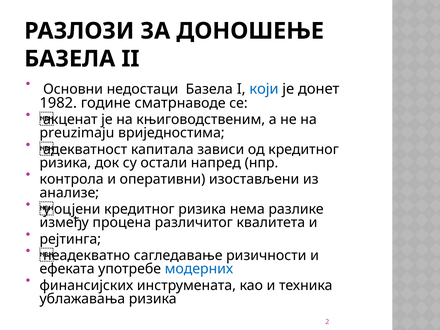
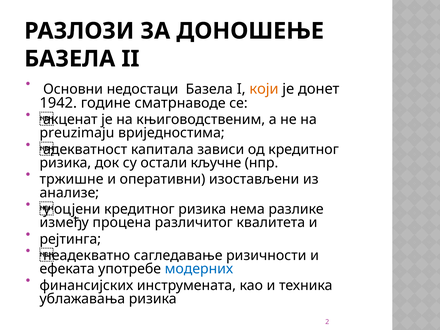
који colour: blue -> orange
1982: 1982 -> 1942
напред: напред -> кључне
контрола: контрола -> тржишне
